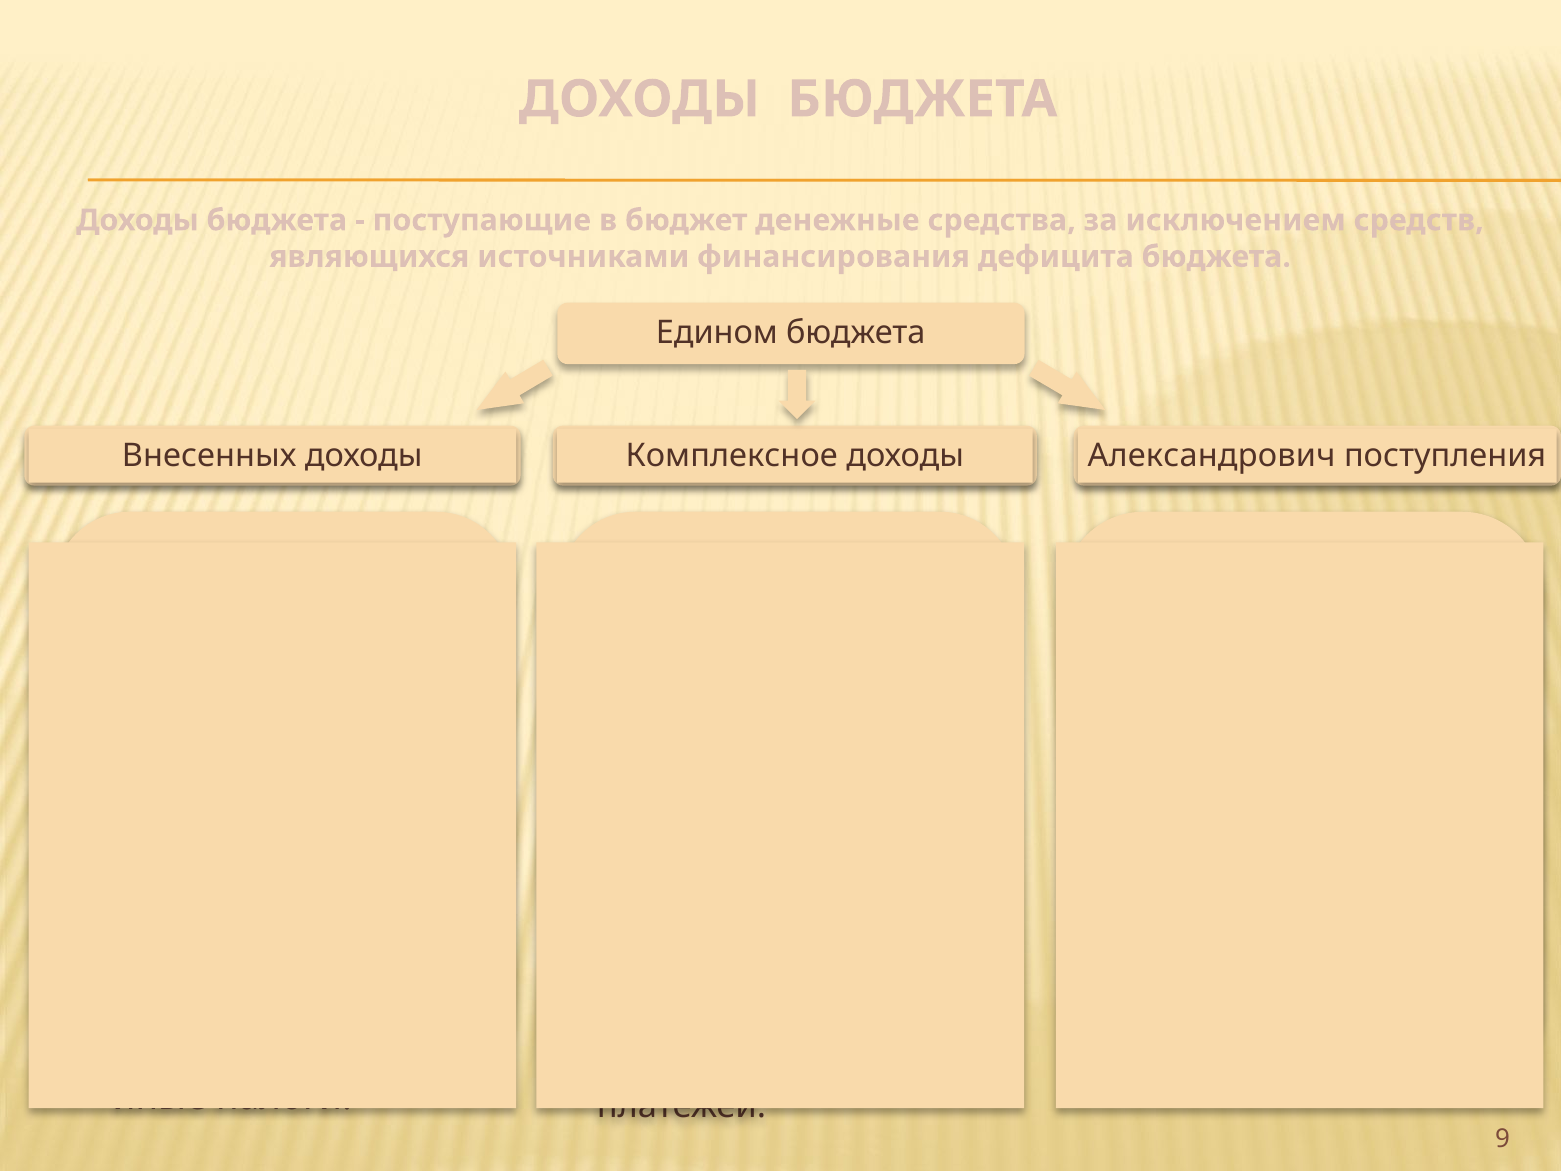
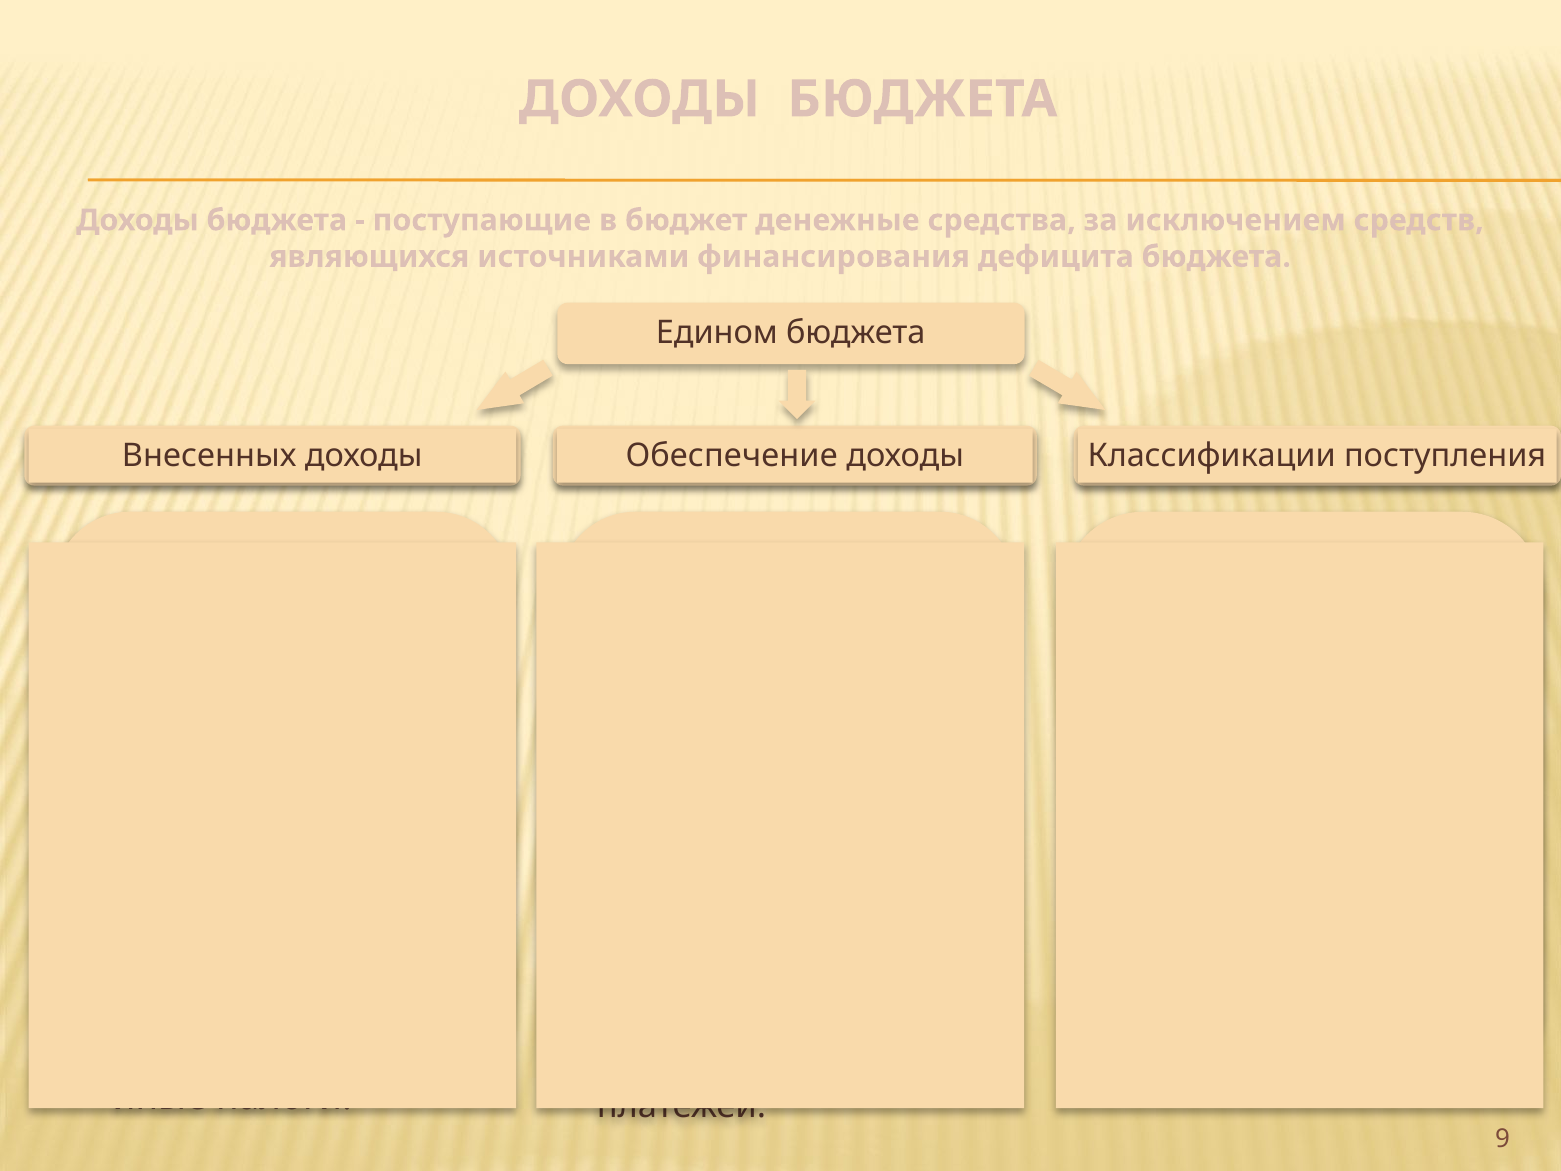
Комплексное: Комплексное -> Обеспечение
Александрович: Александрович -> Классификации
